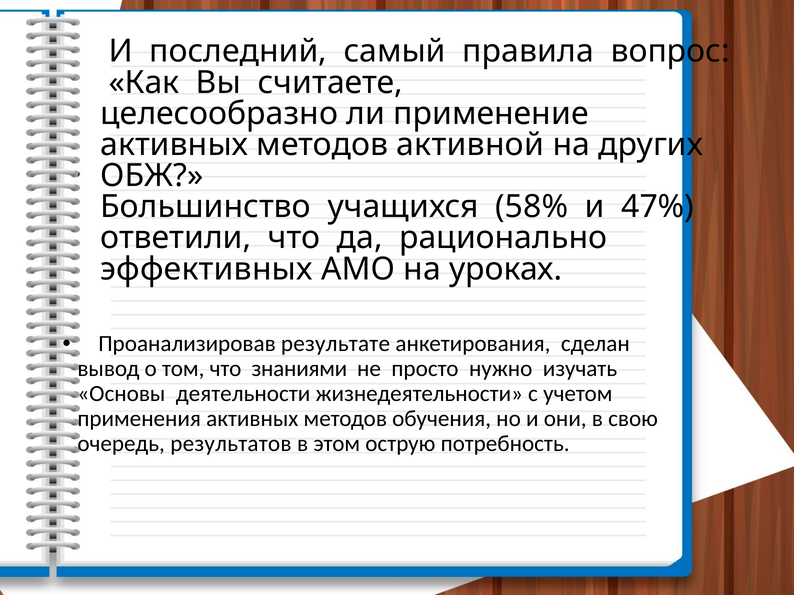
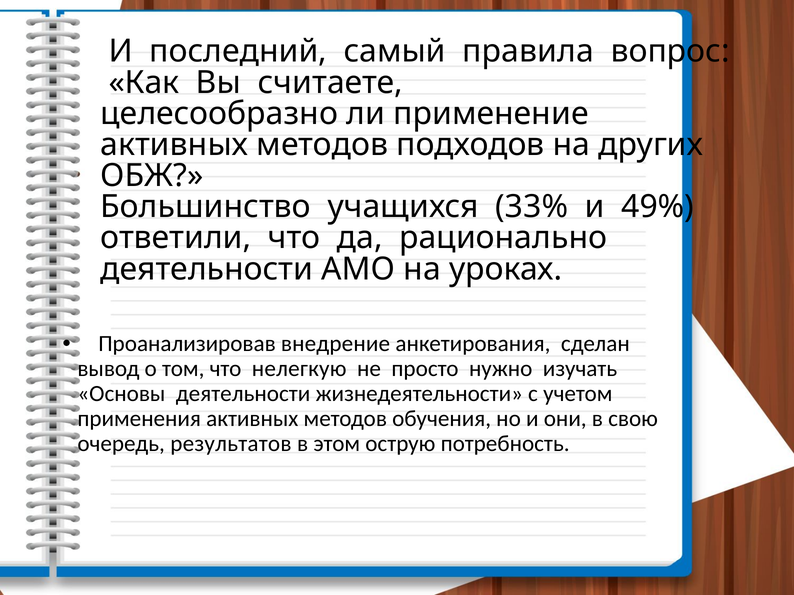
активной: активной -> подходов
58%: 58% -> 33%
47%: 47% -> 49%
эффективных at (207, 269): эффективных -> деятельности
результате: результате -> внедрение
знаниями: знаниями -> нелегкую
